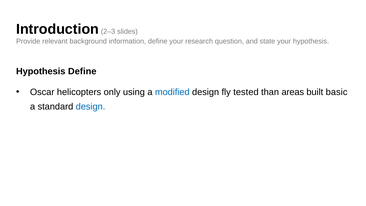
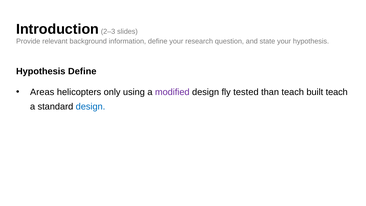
Oscar: Oscar -> Areas
modified colour: blue -> purple
than areas: areas -> teach
built basic: basic -> teach
